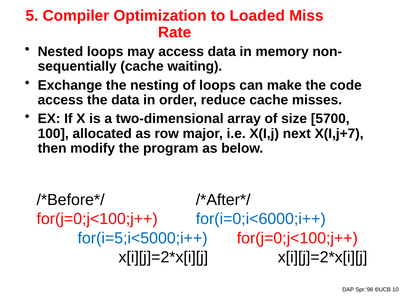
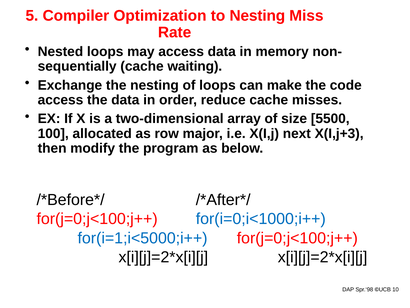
to Loaded: Loaded -> Nesting
5700: 5700 -> 5500
X(I,j+7: X(I,j+7 -> X(I,j+3
for(i=0;i<6000;i++: for(i=0;i<6000;i++ -> for(i=0;i<1000;i++
for(i=5;i<5000;i++: for(i=5;i<5000;i++ -> for(i=1;i<5000;i++
